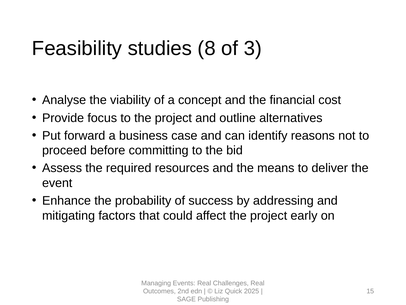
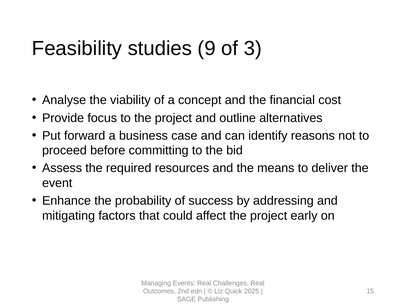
8: 8 -> 9
